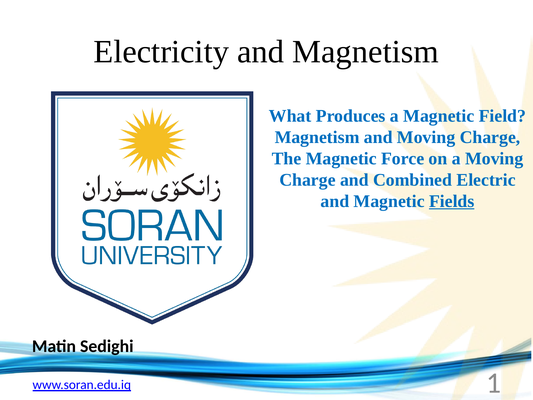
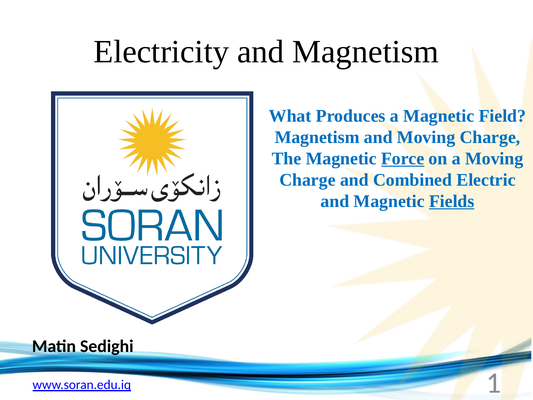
Force underline: none -> present
